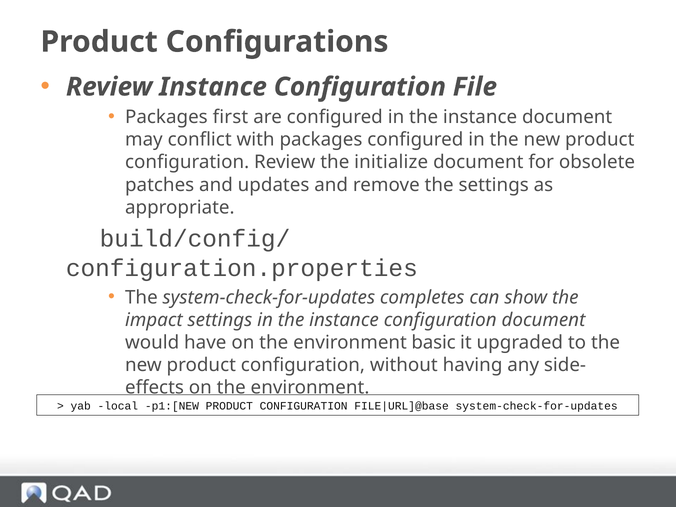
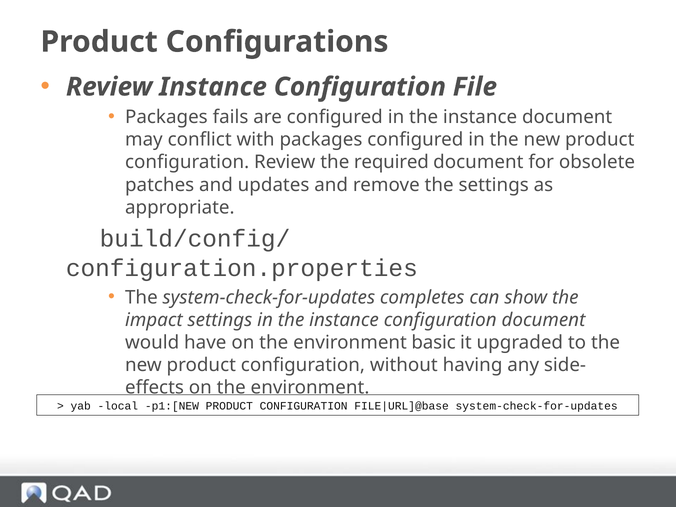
first: first -> fails
initialize: initialize -> required
